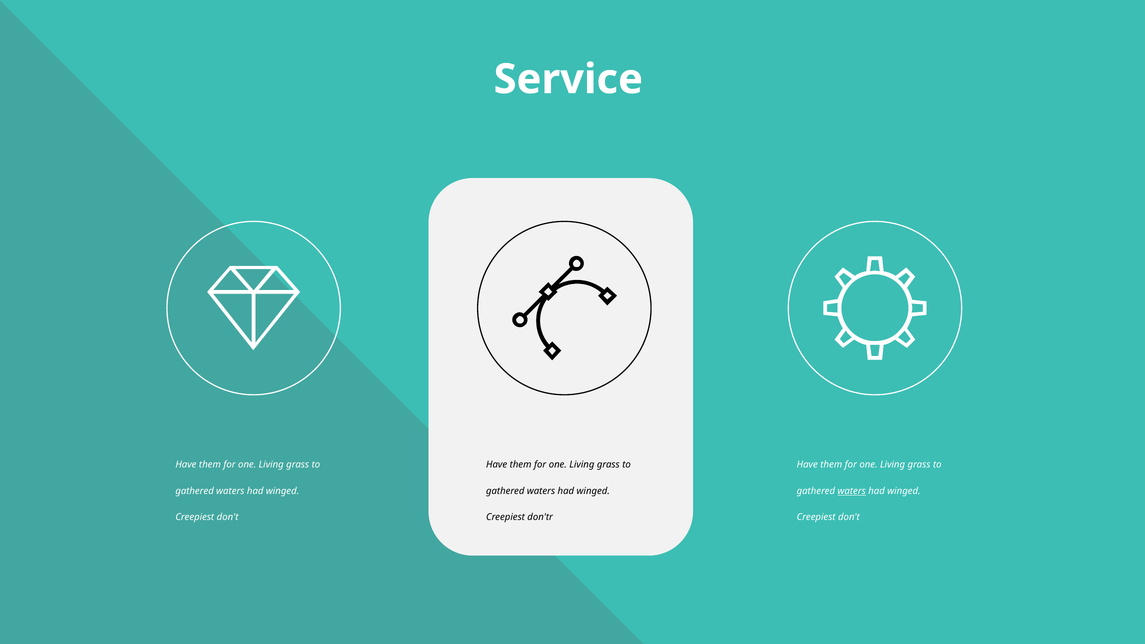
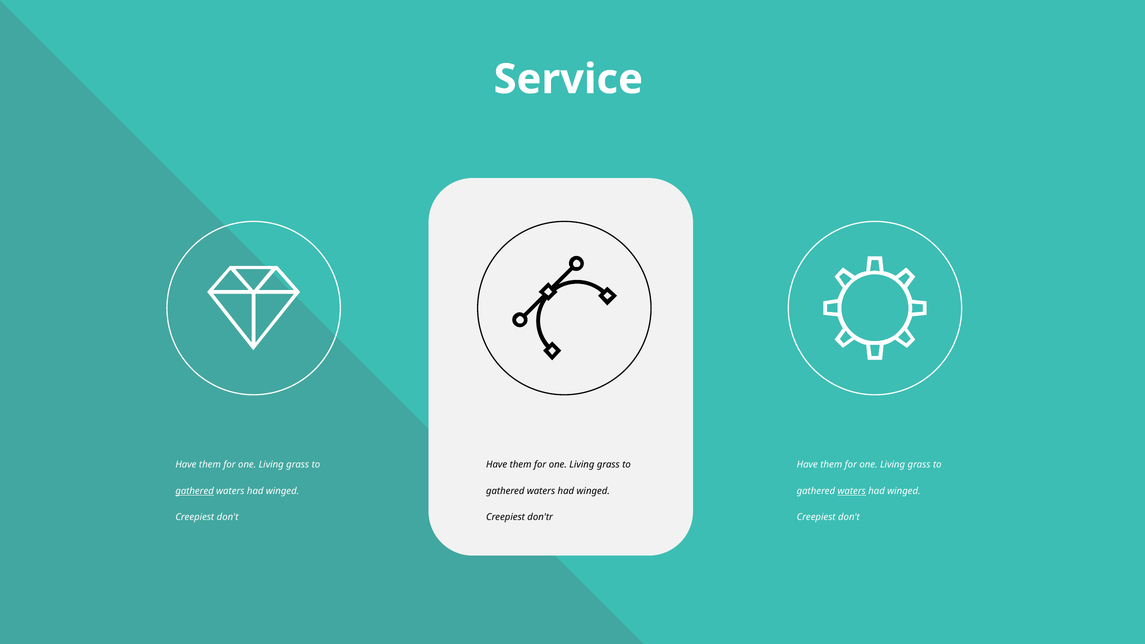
gathered at (195, 491) underline: none -> present
